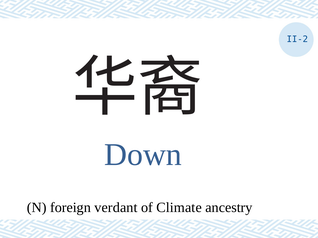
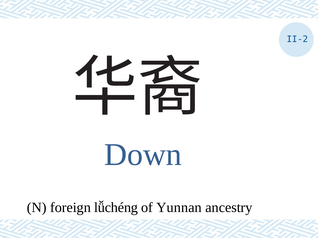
verdant: verdant -> lǚchéng
Climate: Climate -> Yunnan
